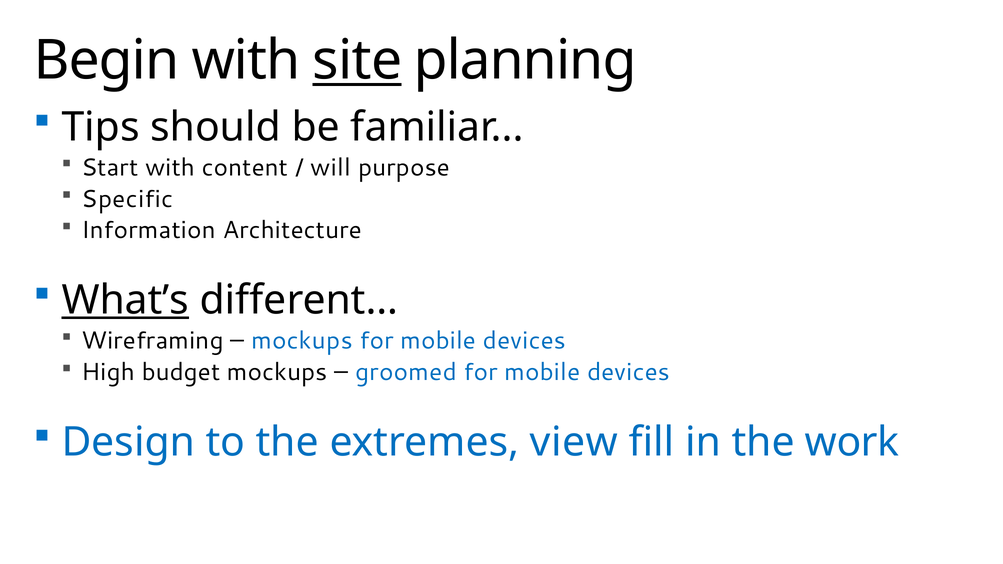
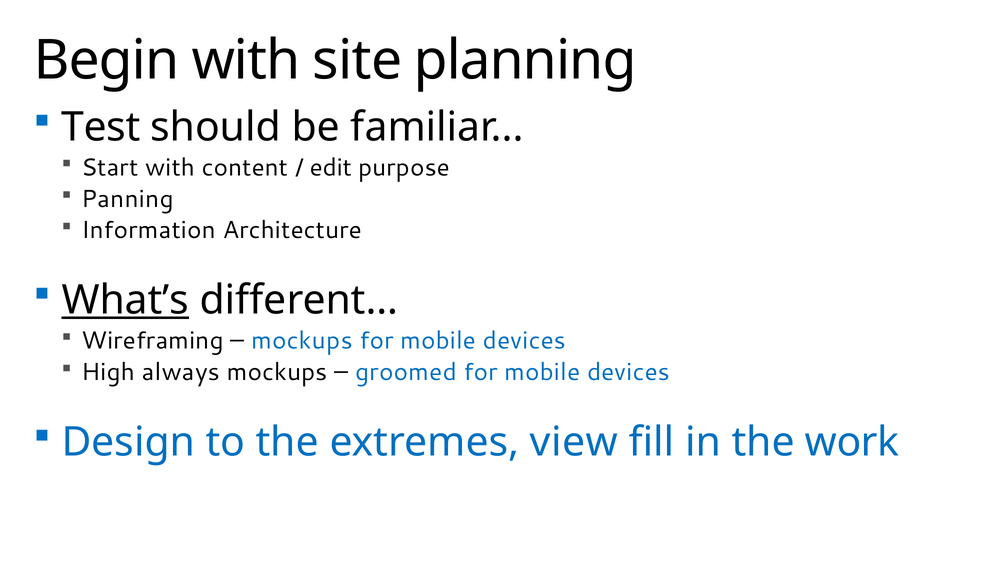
site underline: present -> none
Tips: Tips -> Test
will: will -> edit
Specific: Specific -> Panning
budget: budget -> always
